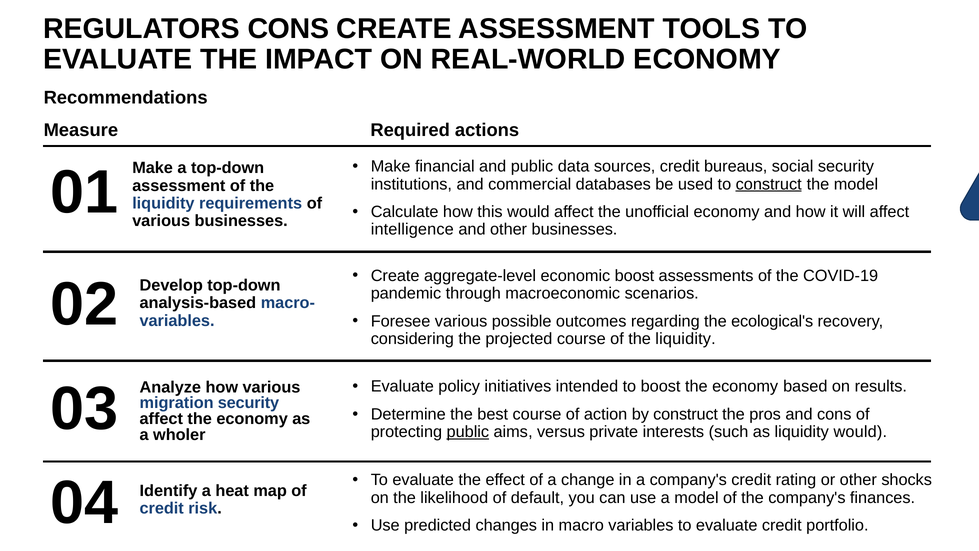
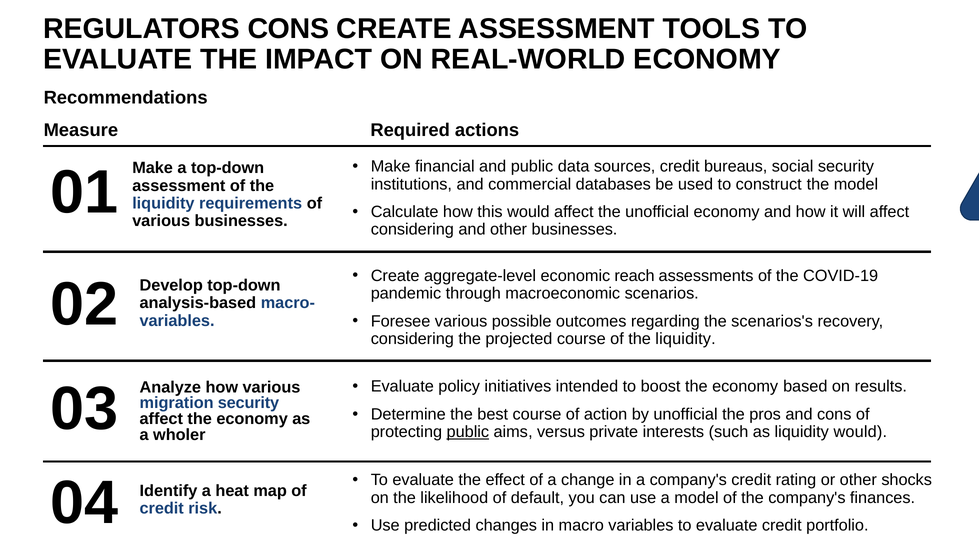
construct at (769, 184) underline: present -> none
intelligence at (412, 229): intelligence -> considering
economic boost: boost -> reach
ecological's: ecological's -> scenarios's
by construct: construct -> unofficial
